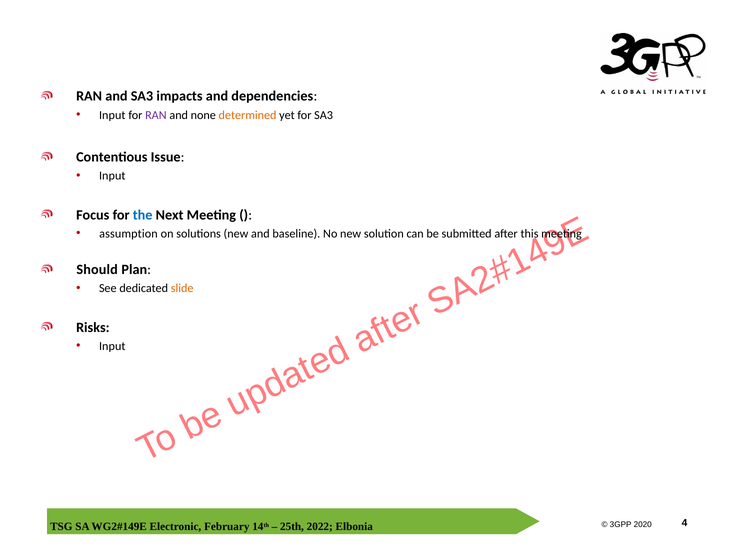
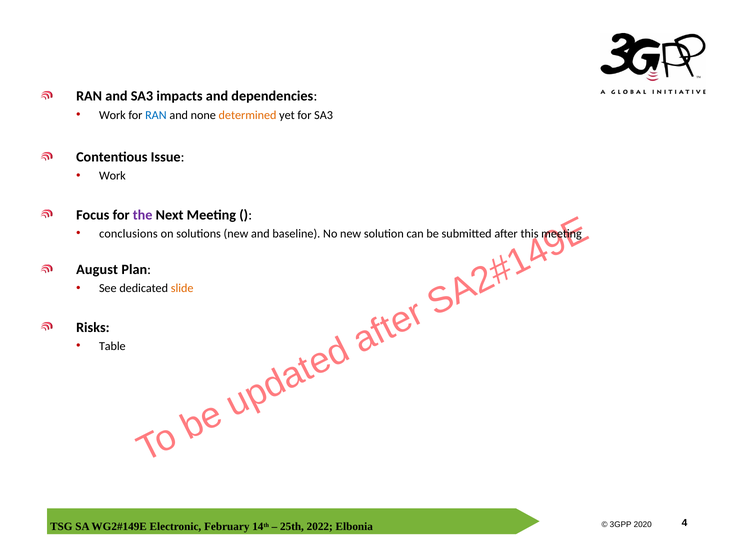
Input at (112, 115): Input -> Work
RAN at (156, 115) colour: purple -> blue
Input at (112, 176): Input -> Work
the colour: blue -> purple
assumption: assumption -> conclusions
Should: Should -> August
Input at (112, 346): Input -> Table
